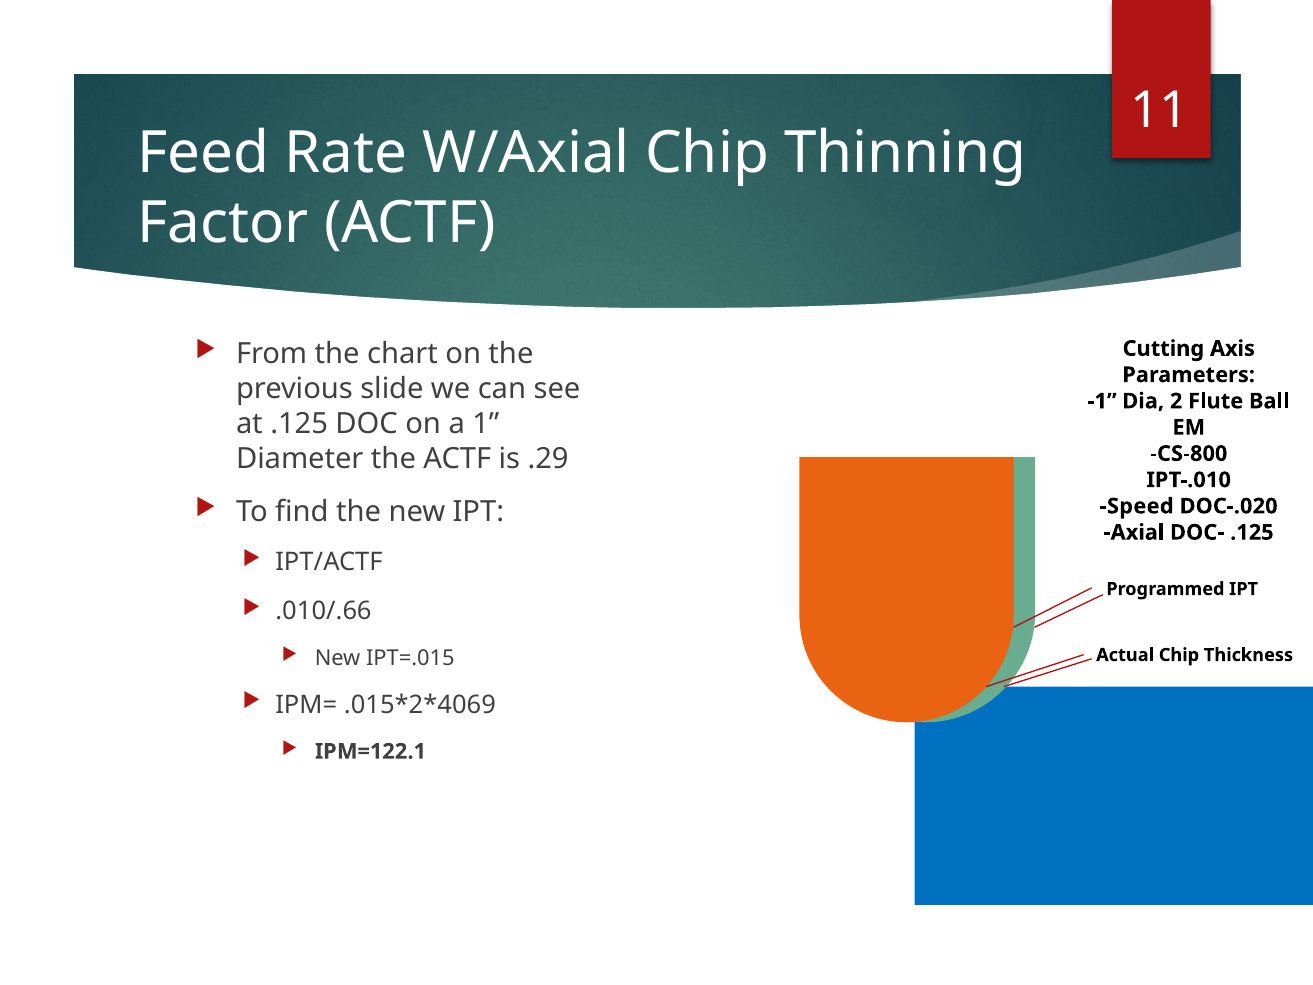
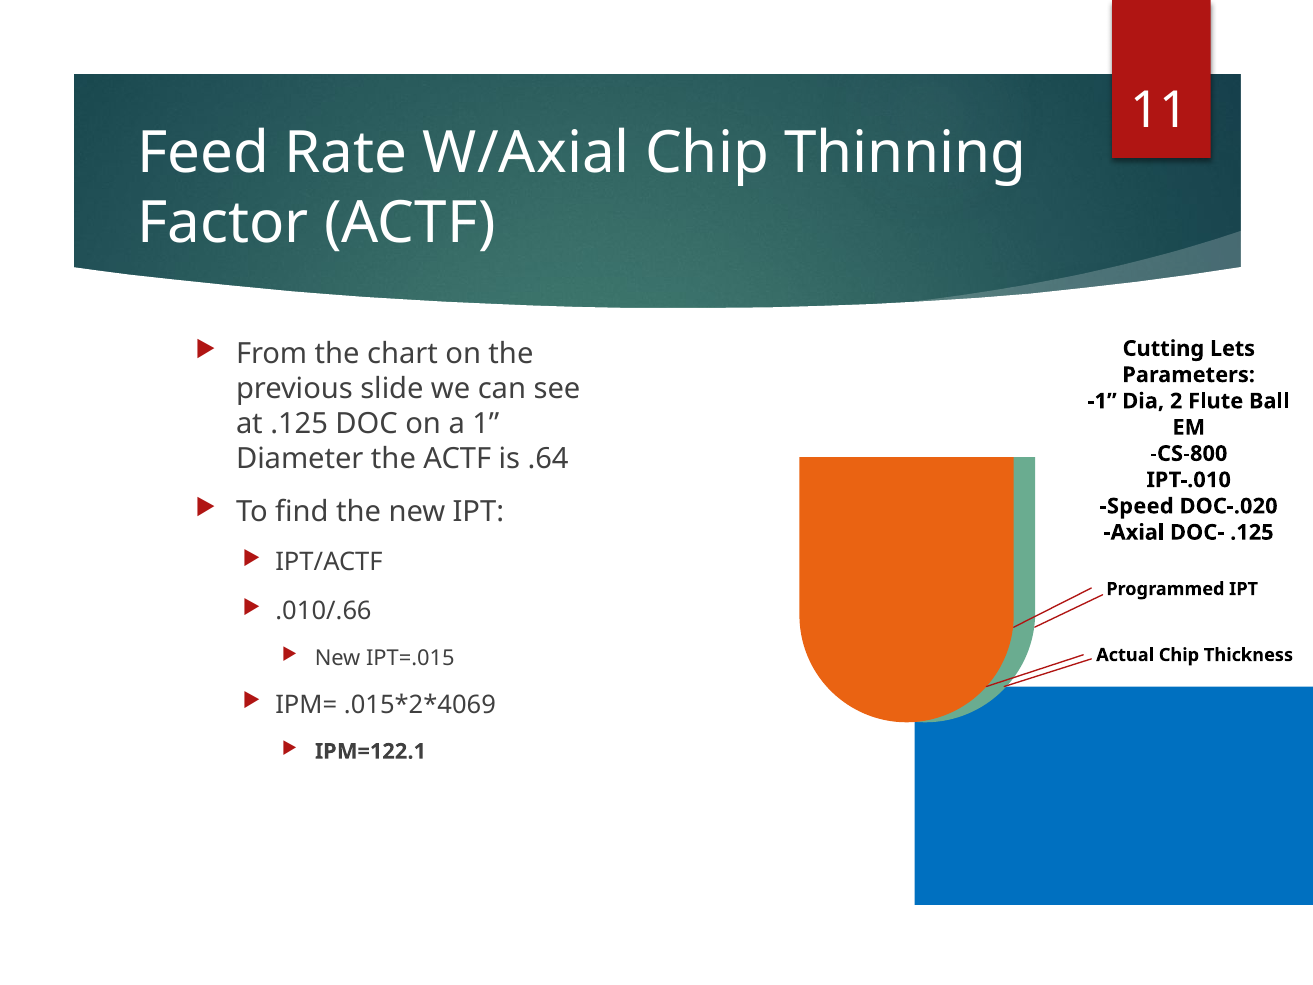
Axis: Axis -> Lets
.29: .29 -> .64
